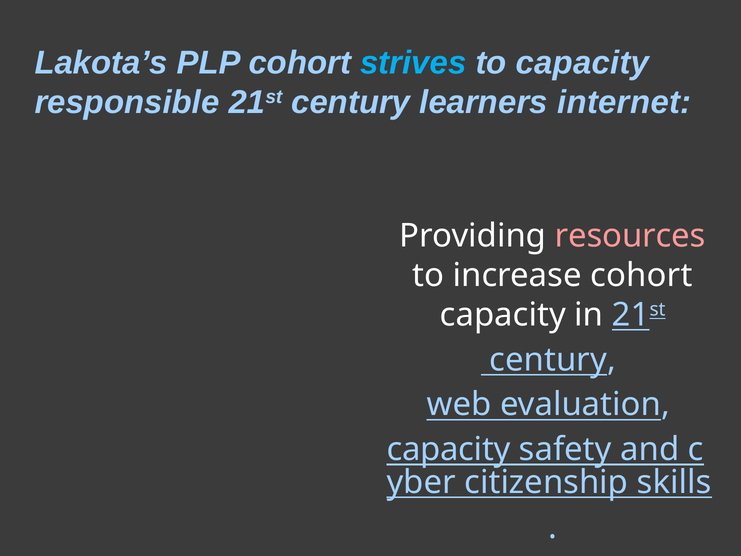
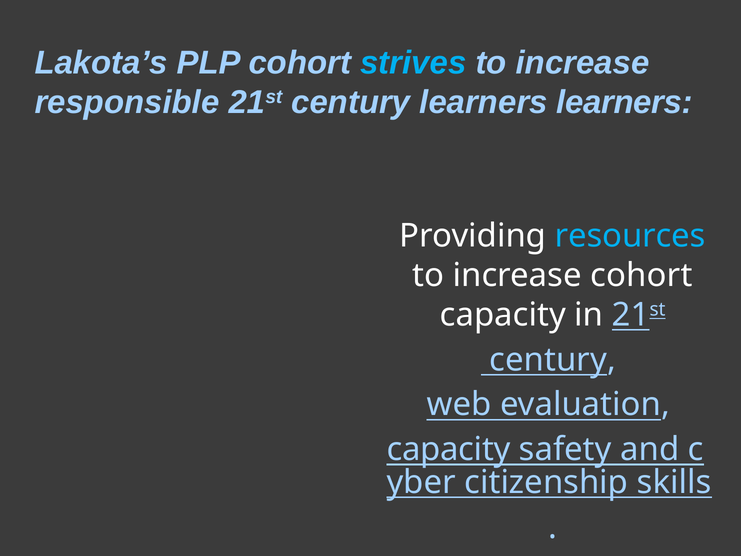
capacity at (582, 63): capacity -> increase
learners internet: internet -> learners
resources colour: pink -> light blue
